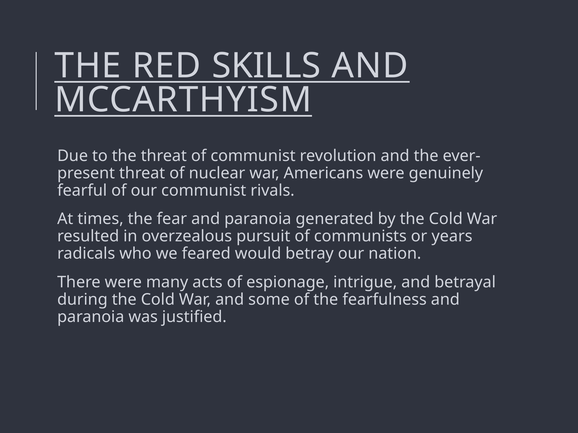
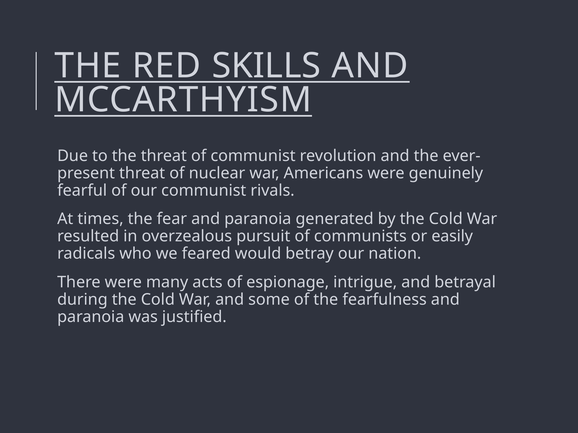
years: years -> easily
